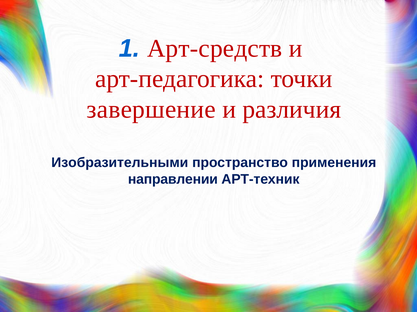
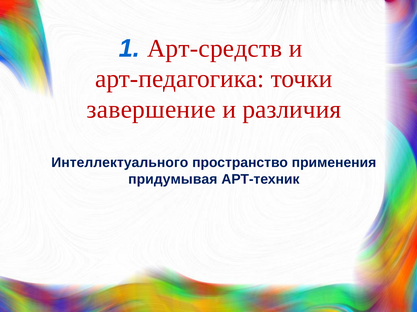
Изобразительными: Изобразительными -> Интеллектуального
направлении: направлении -> придумывая
